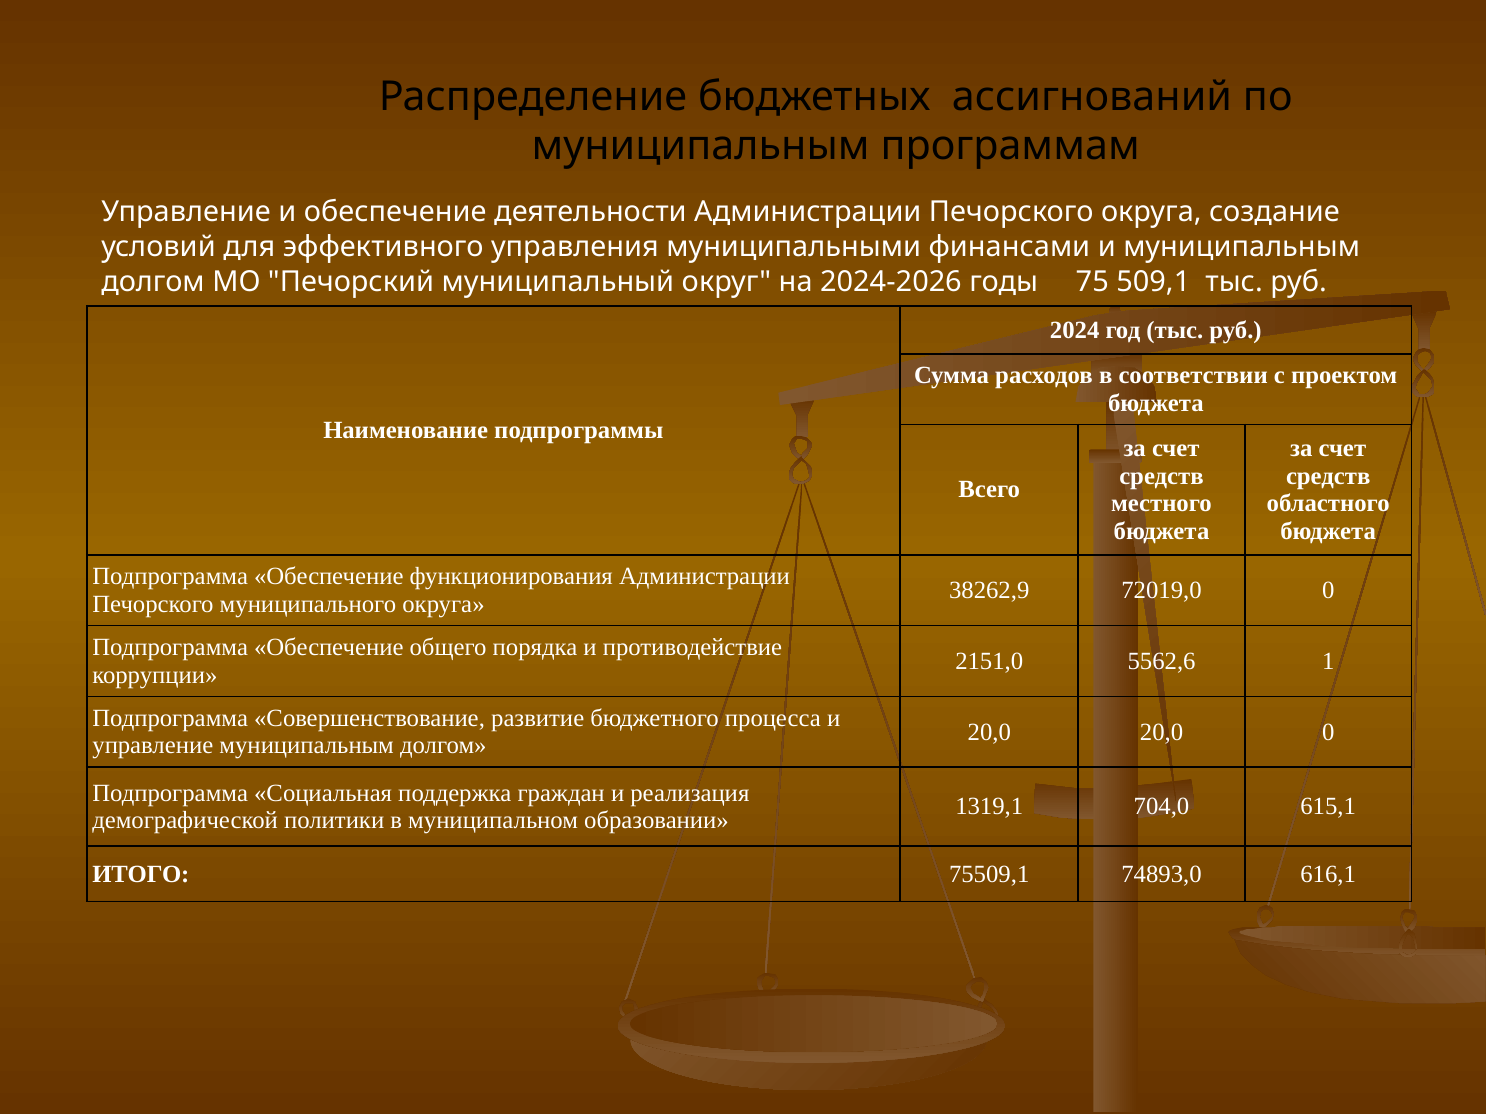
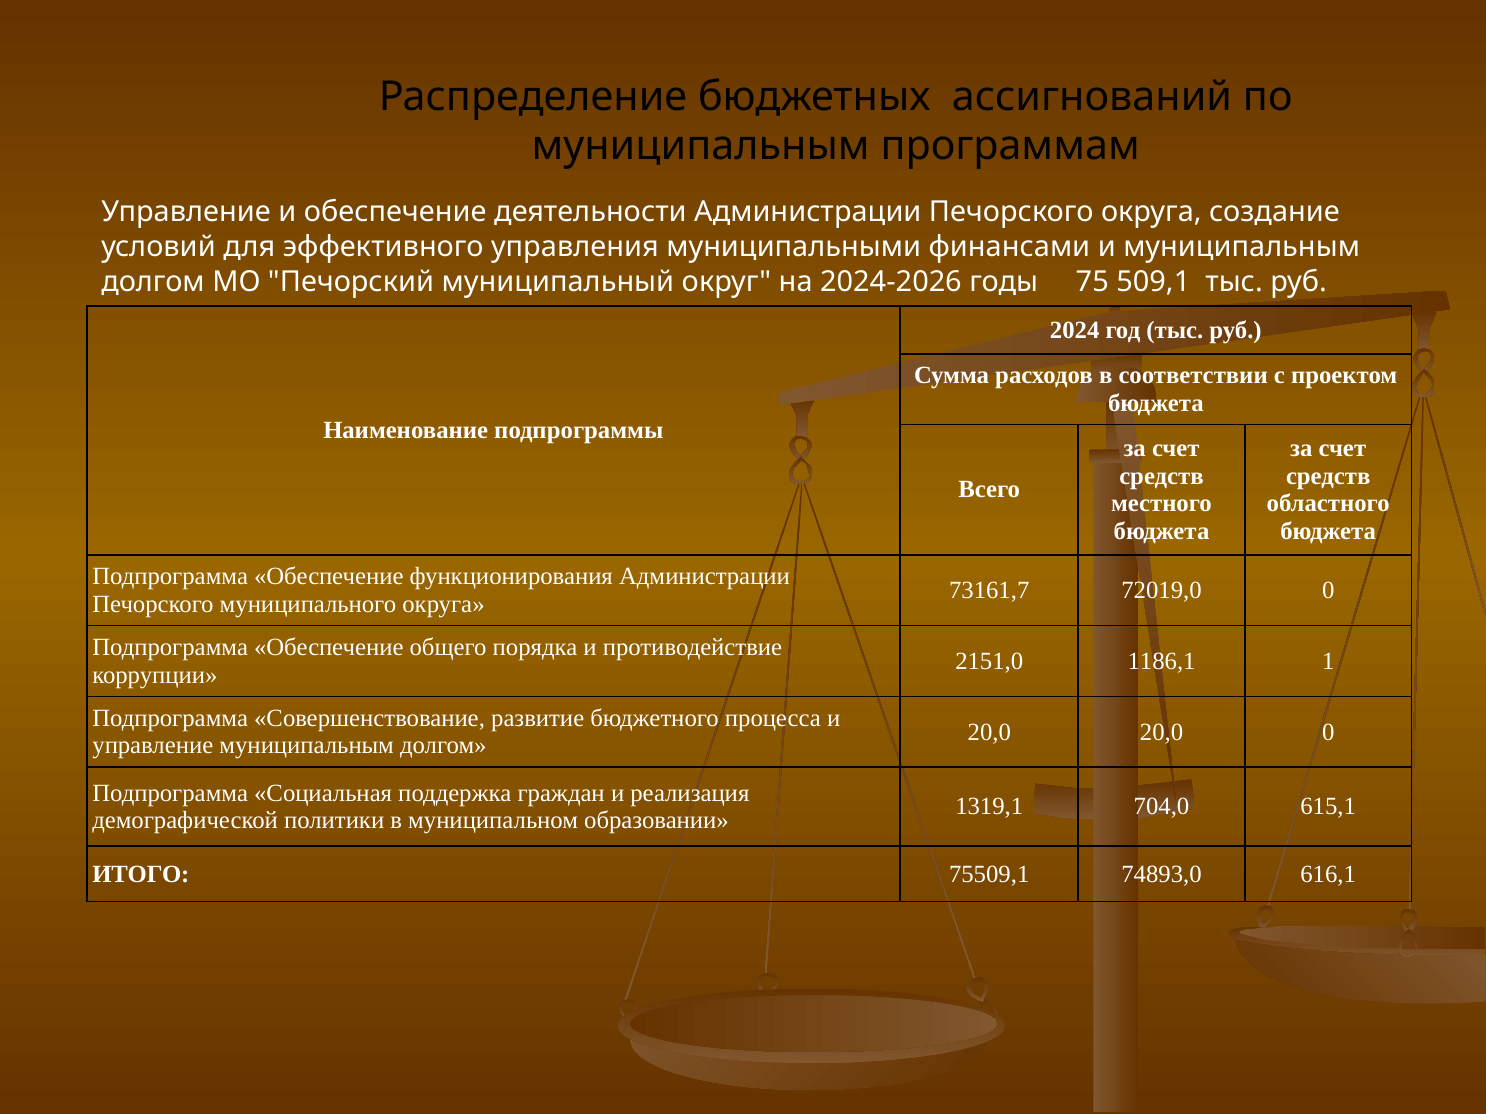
38262,9: 38262,9 -> 73161,7
5562,6: 5562,6 -> 1186,1
